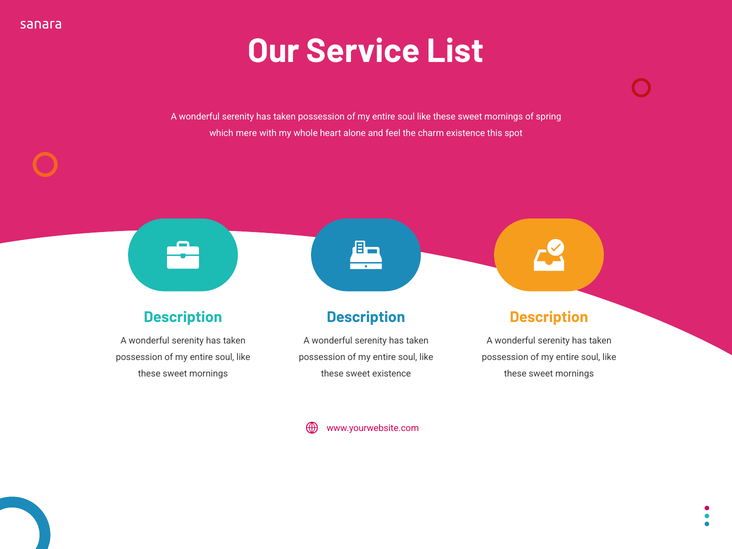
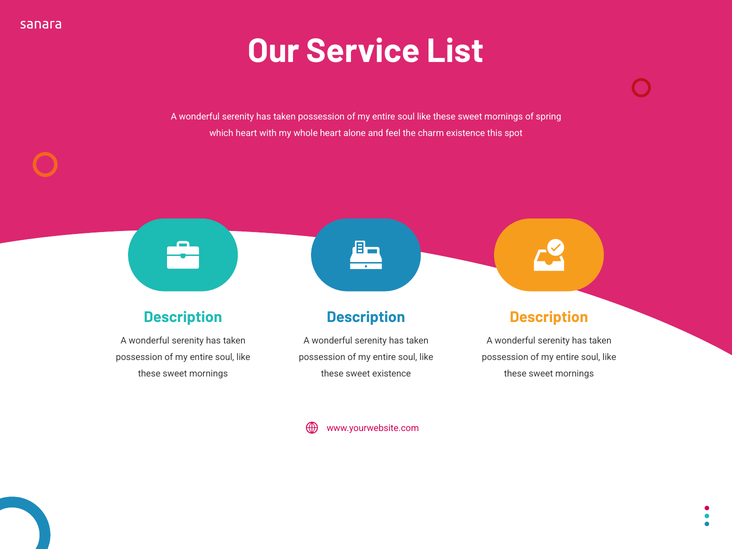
which mere: mere -> heart
